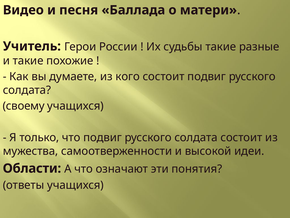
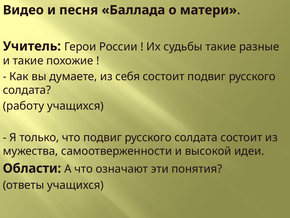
кого: кого -> себя
своему: своему -> работу
